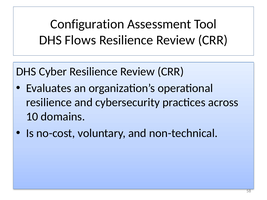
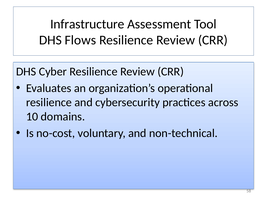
Configuration: Configuration -> Infrastructure
